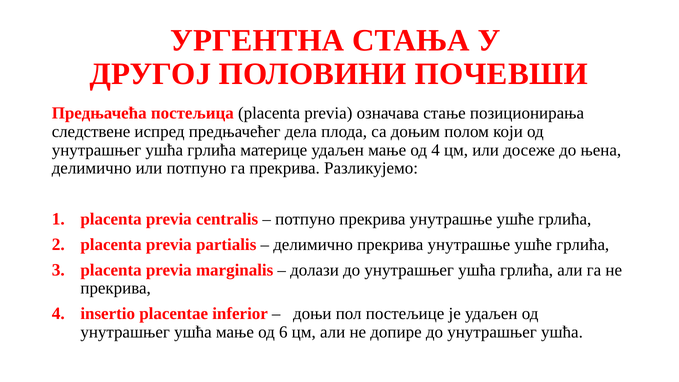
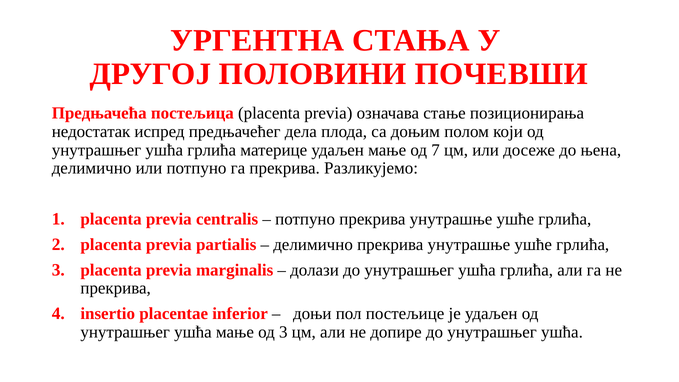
следствене: следствене -> недостатак
од 4: 4 -> 7
од 6: 6 -> 3
